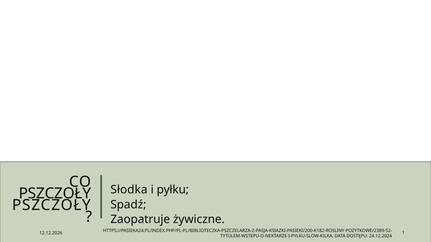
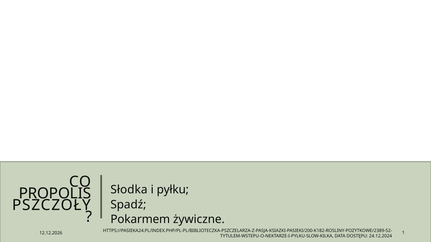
PSZCZOŁY at (55, 194): PSZCZOŁY -> PROPOLIS
Zaopatruje: Zaopatruje -> Pokarmem
